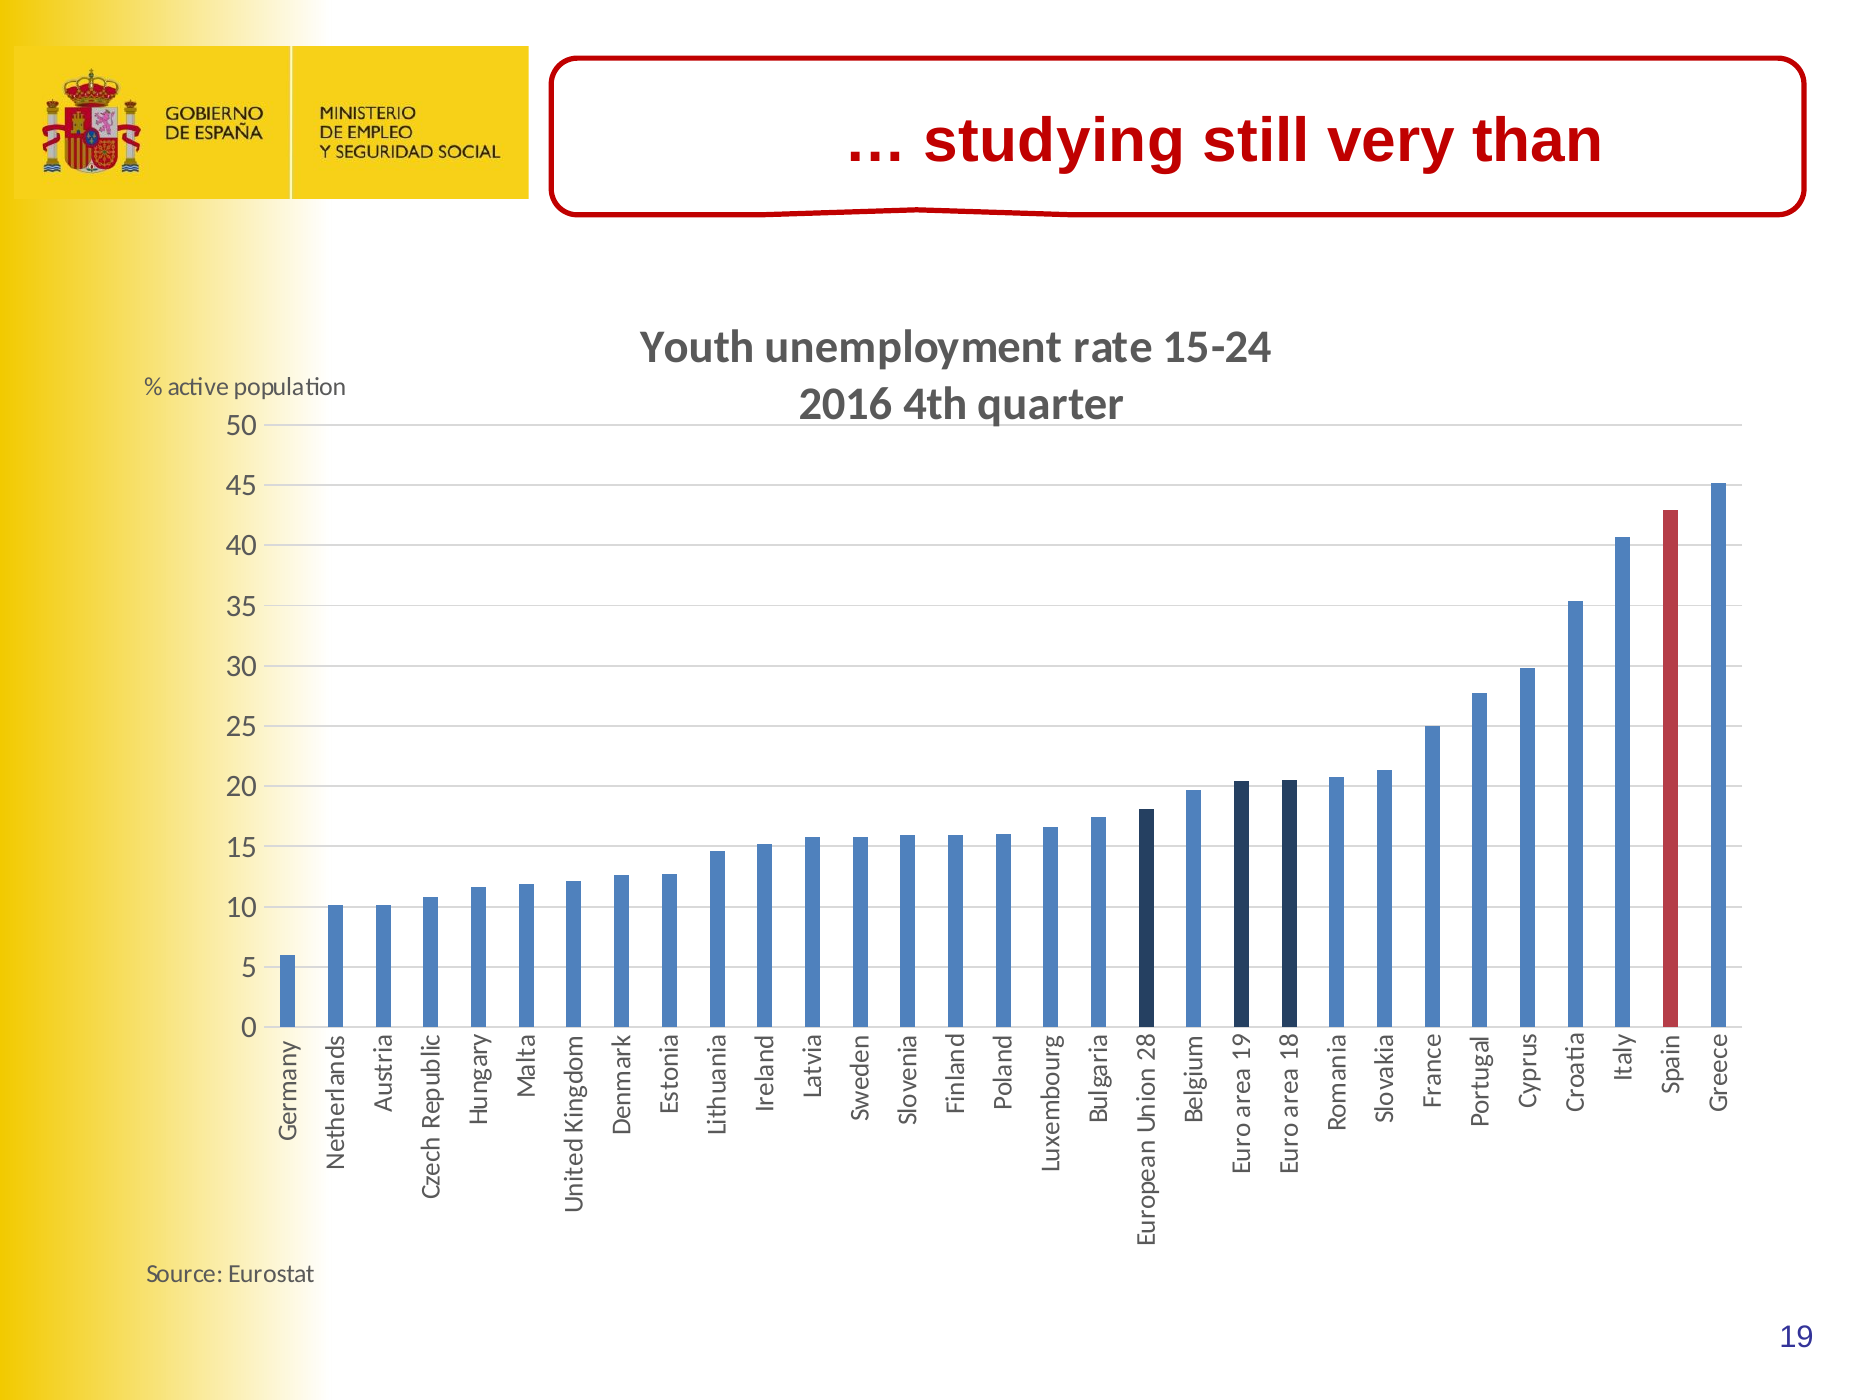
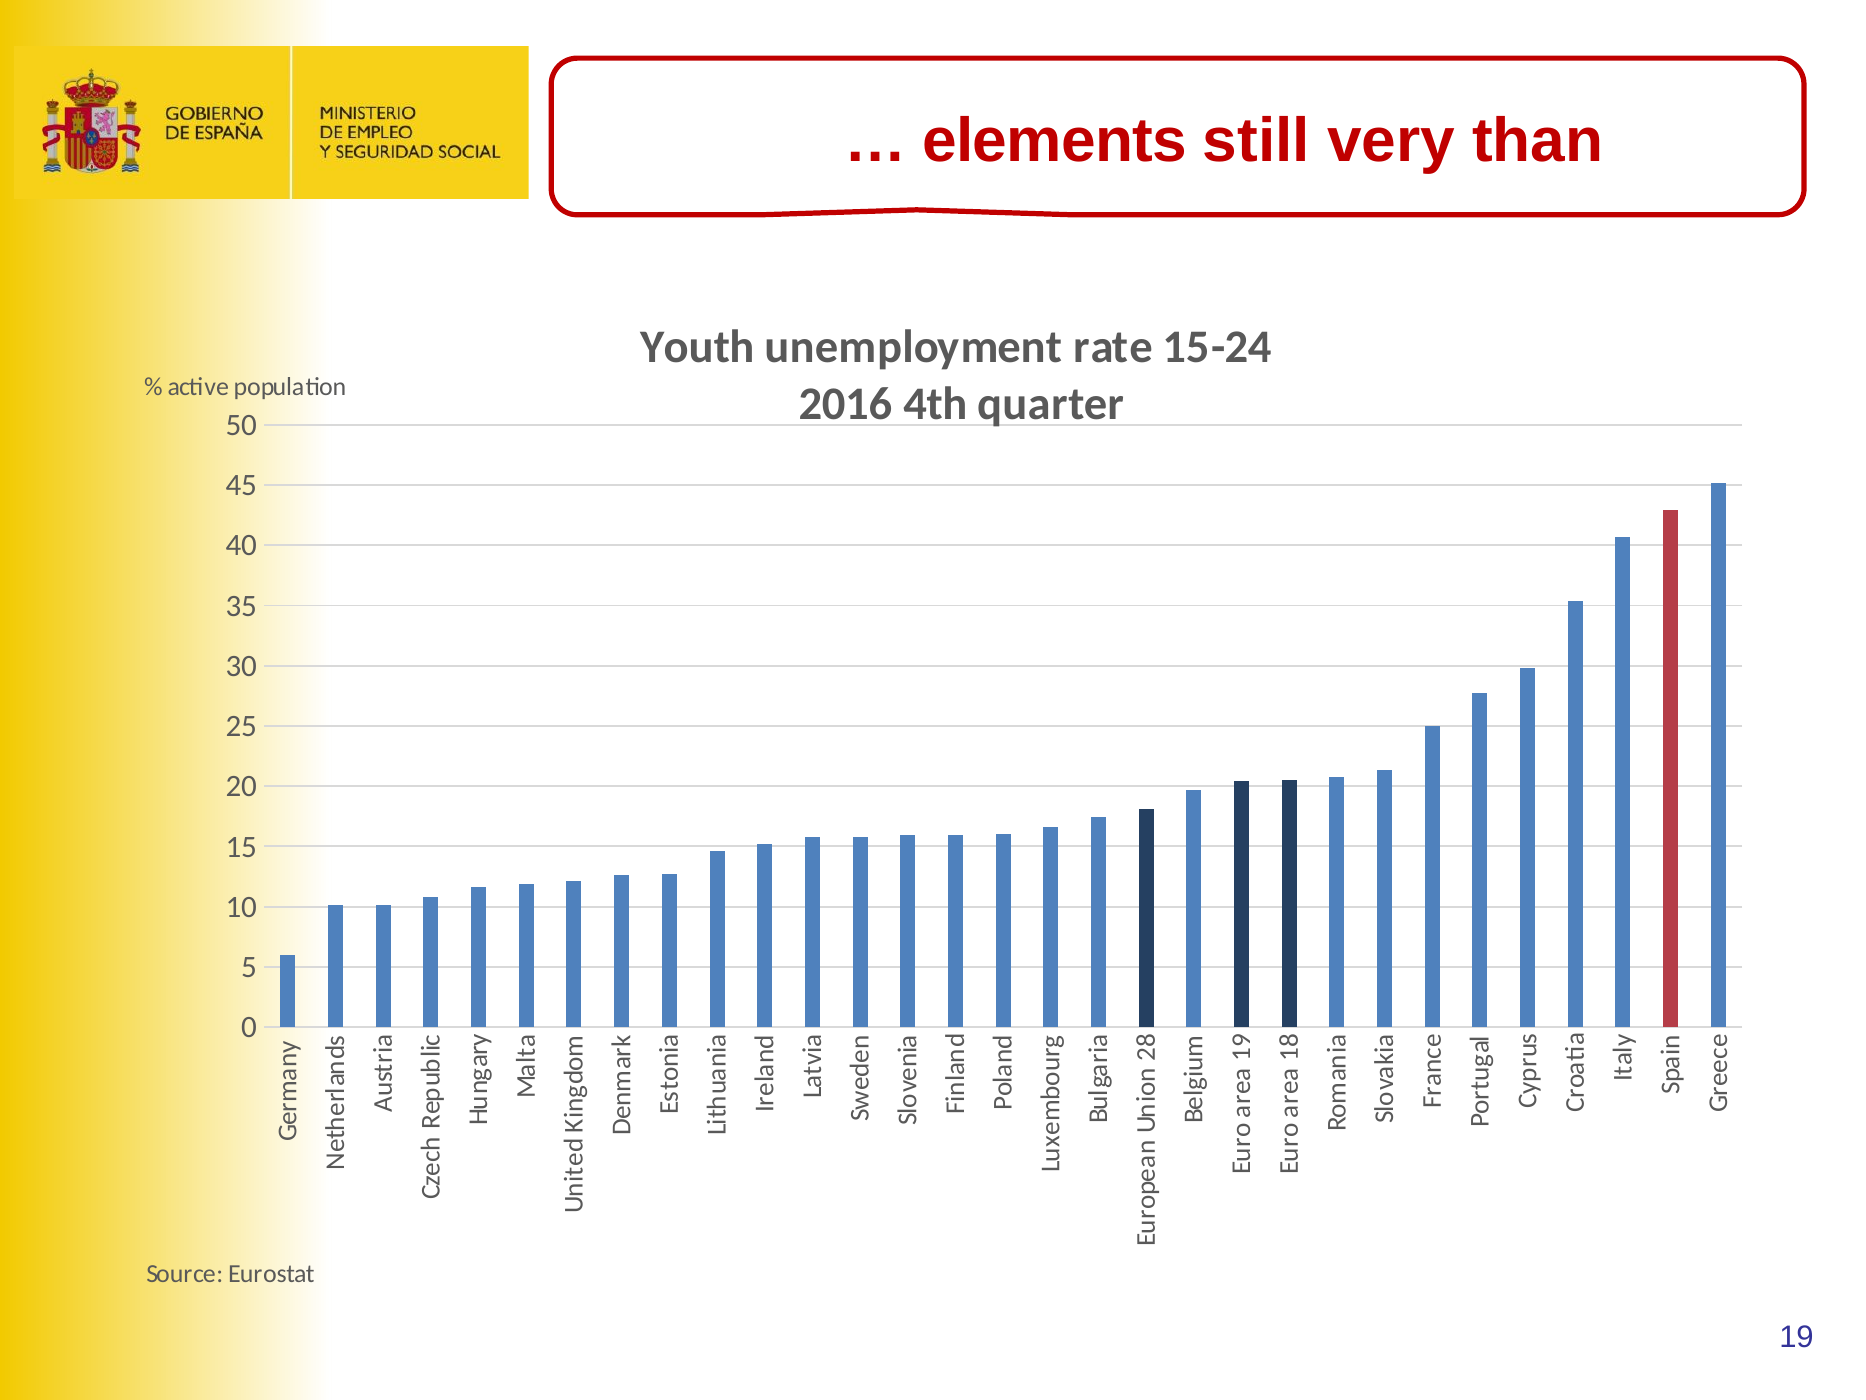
studying: studying -> elements
